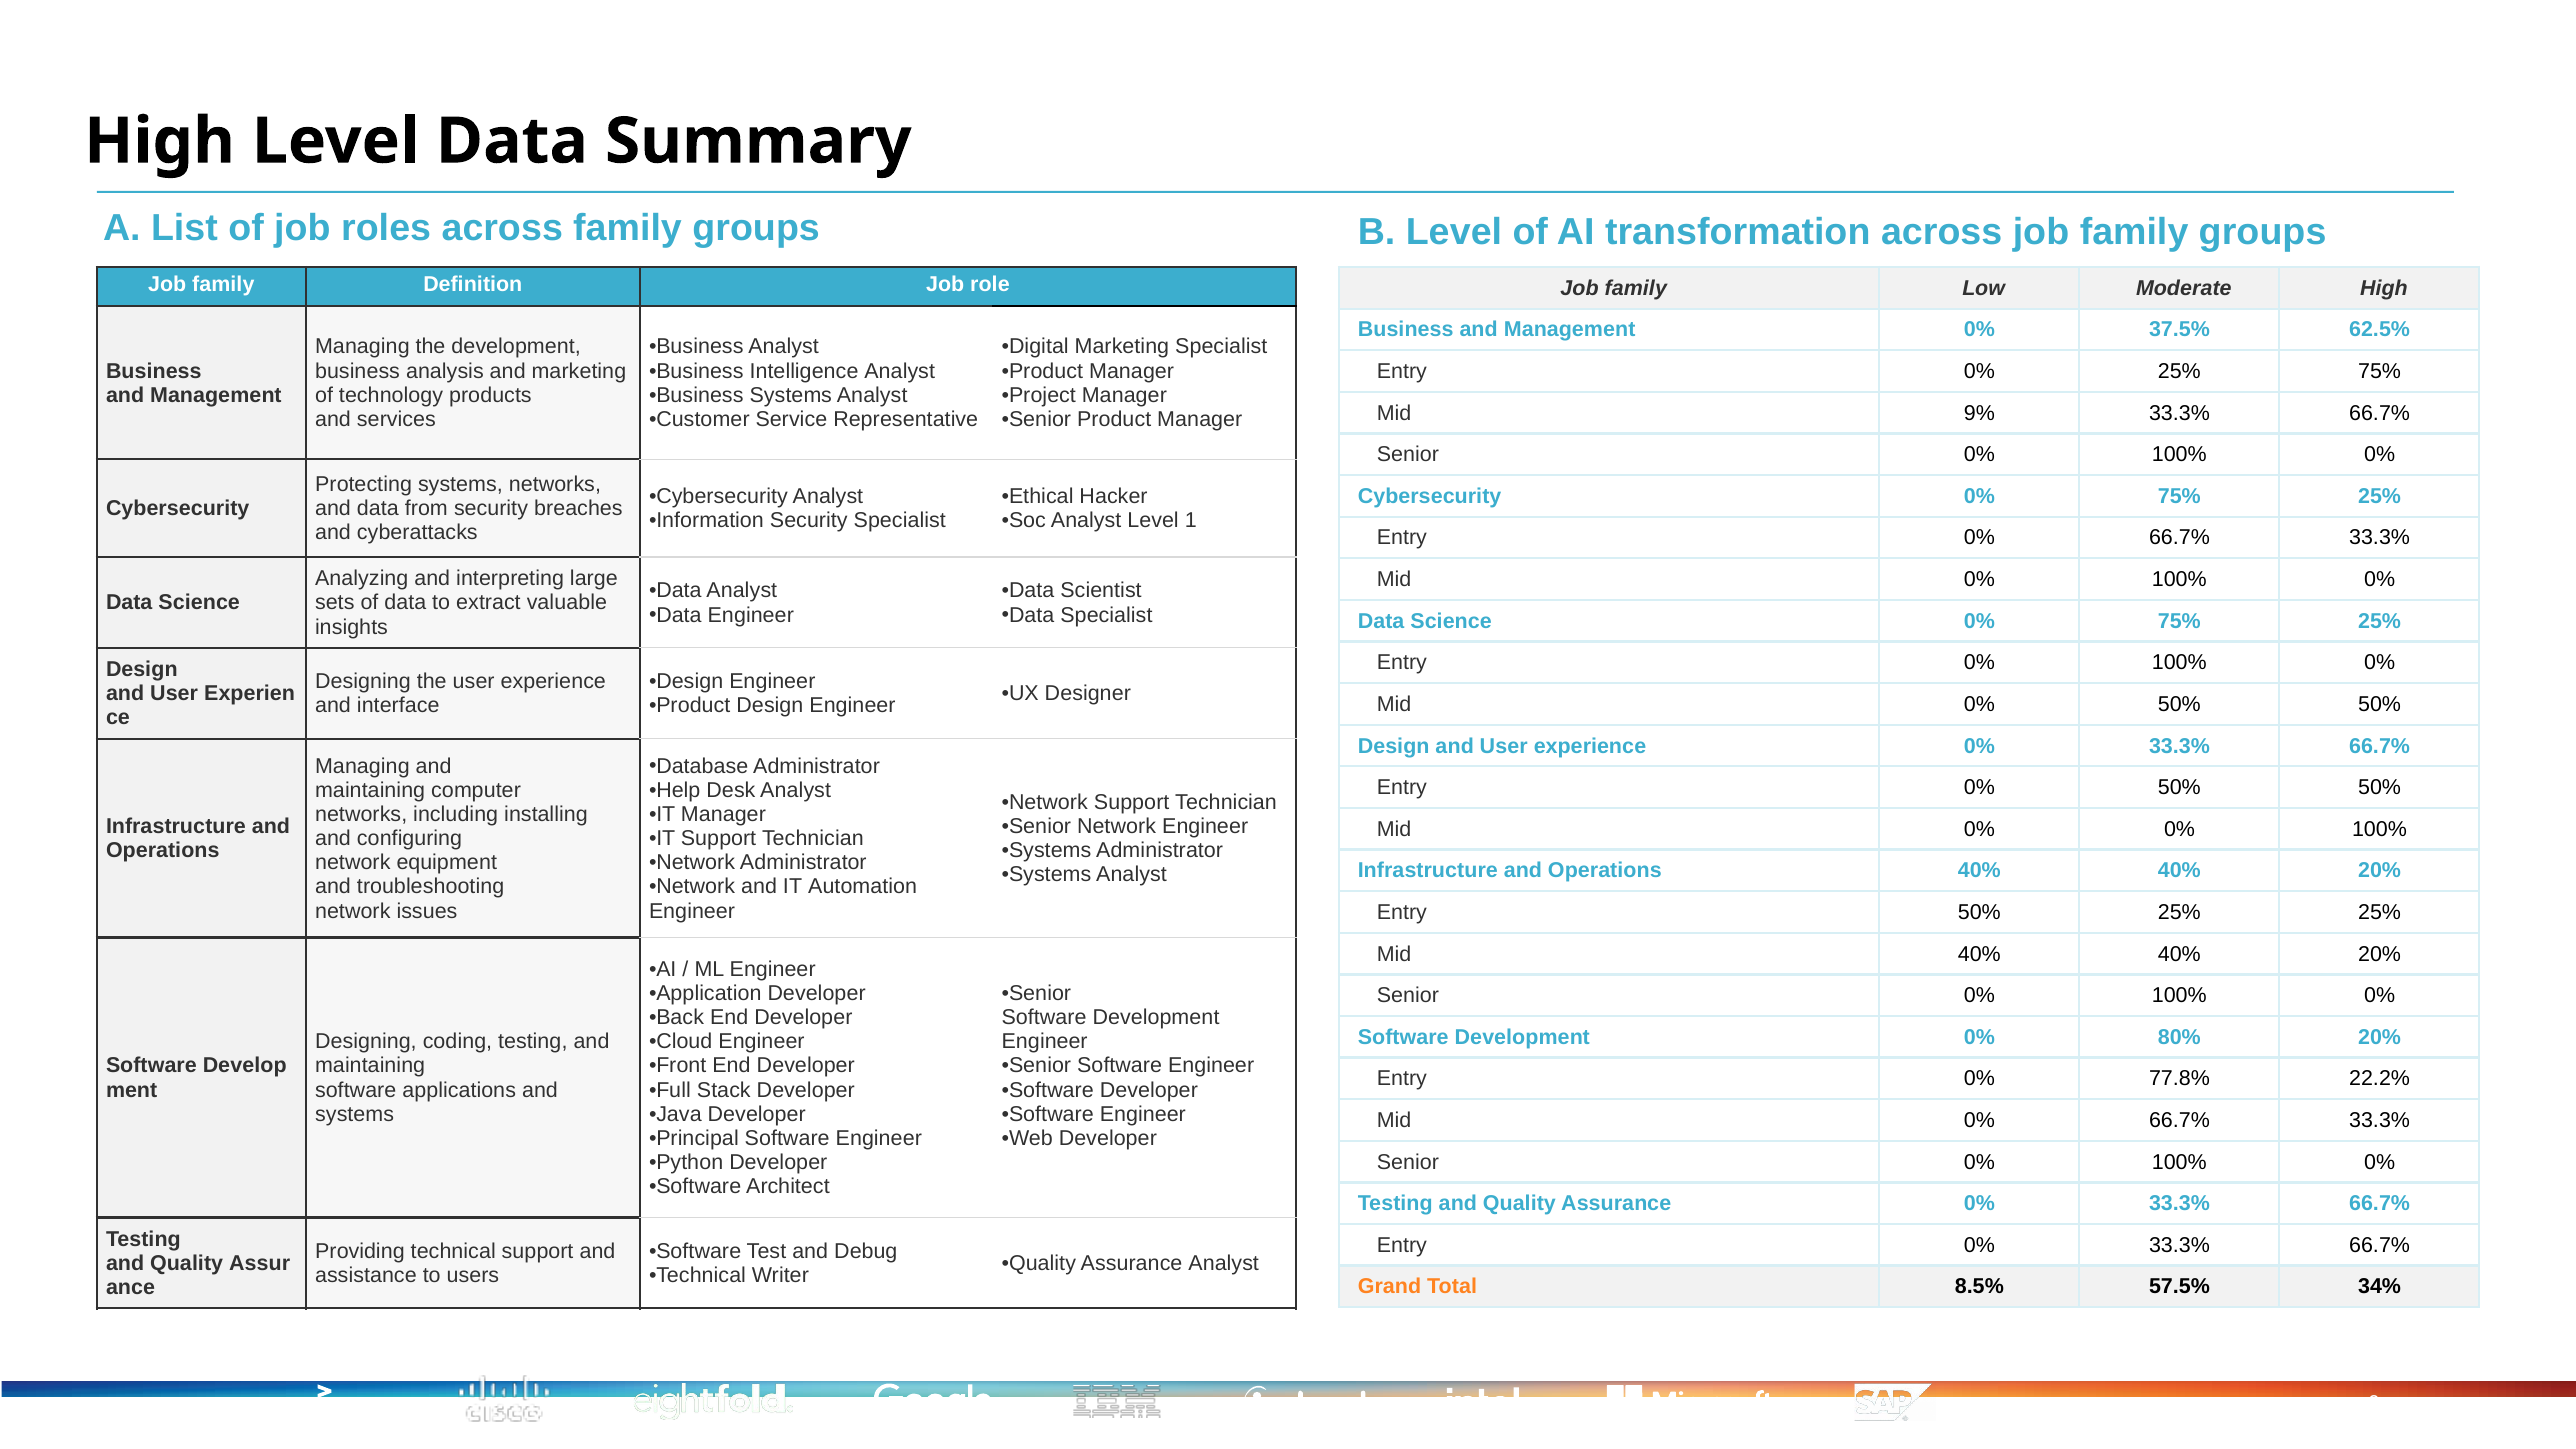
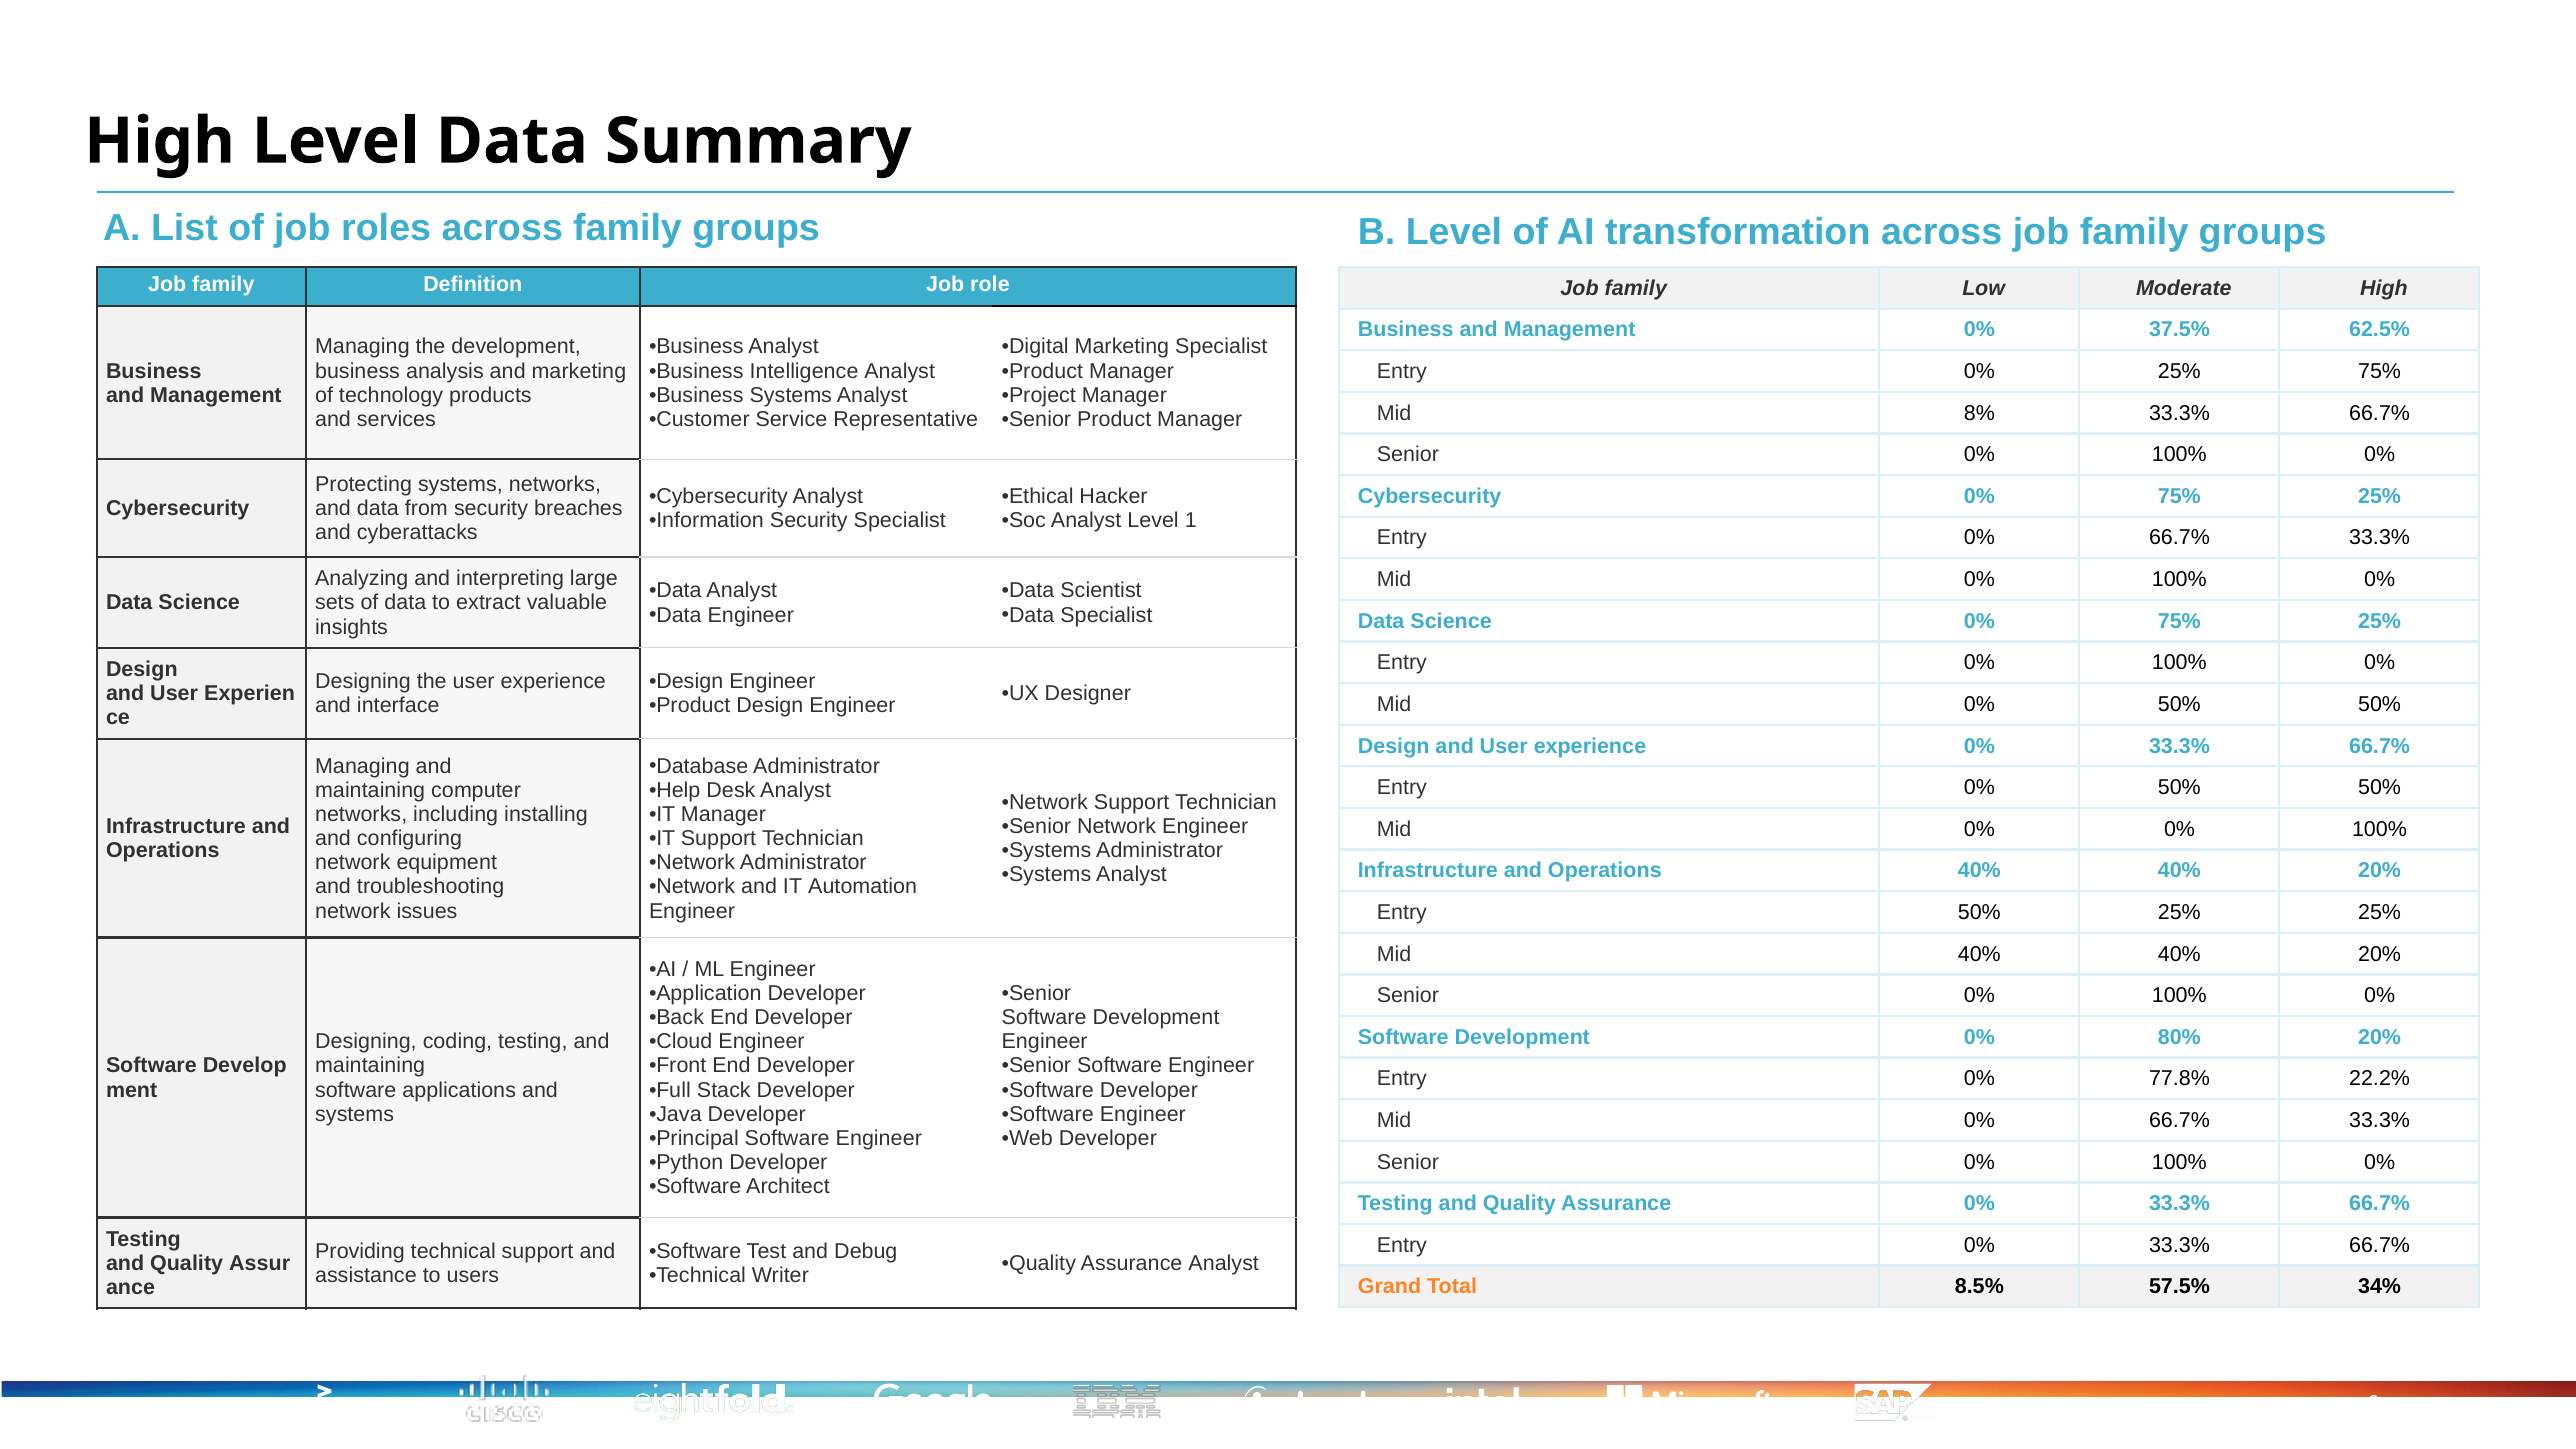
9%: 9% -> 8%
